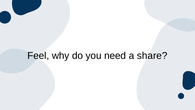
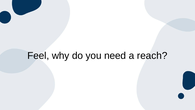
share: share -> reach
